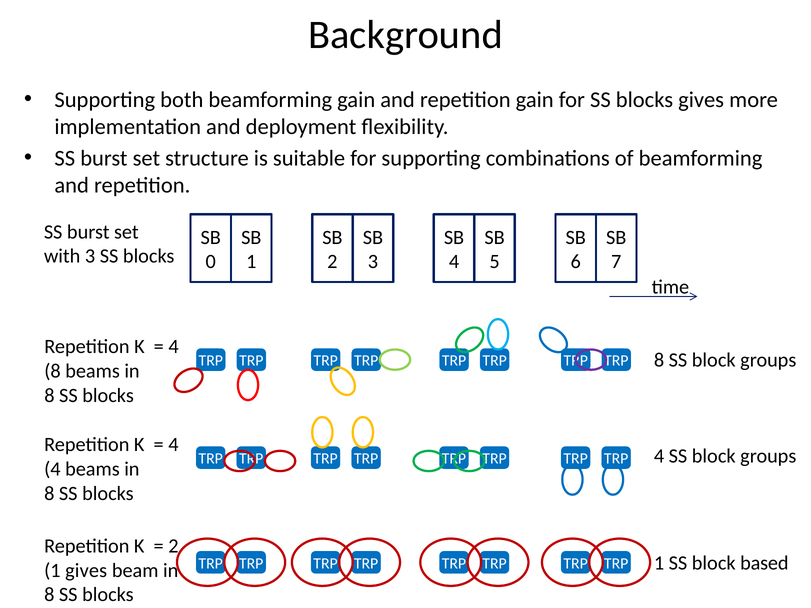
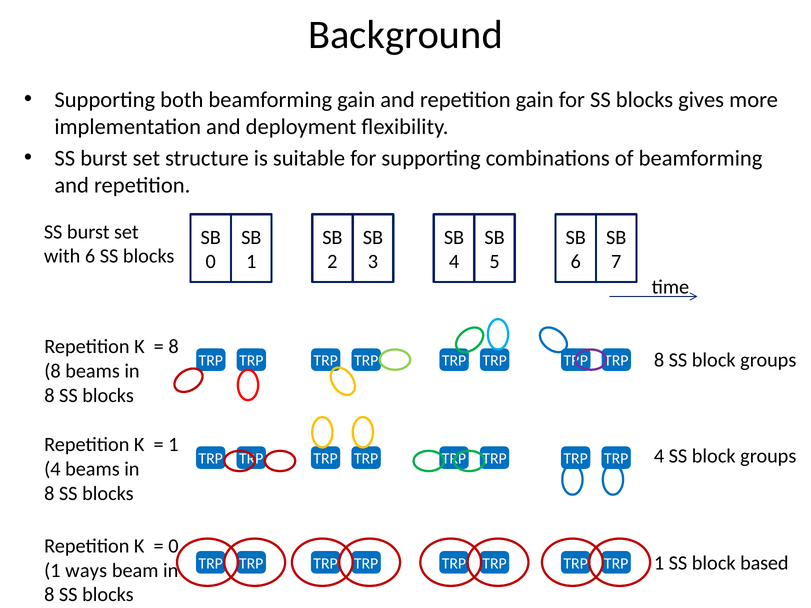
with 3: 3 -> 6
4 at (174, 347): 4 -> 8
4 at (173, 445): 4 -> 1
2 at (173, 546): 2 -> 0
1 gives: gives -> ways
